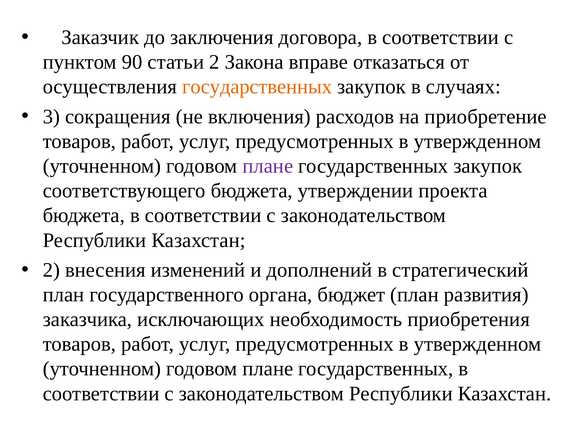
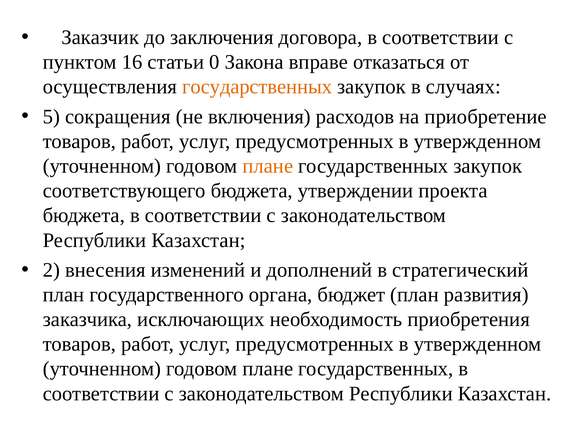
90: 90 -> 16
статьи 2: 2 -> 0
3: 3 -> 5
плане at (268, 166) colour: purple -> orange
